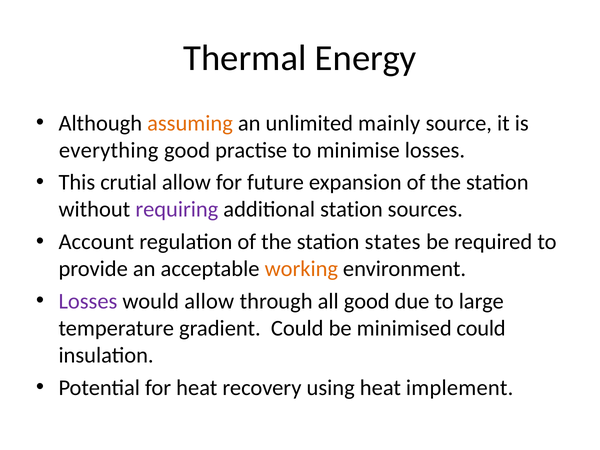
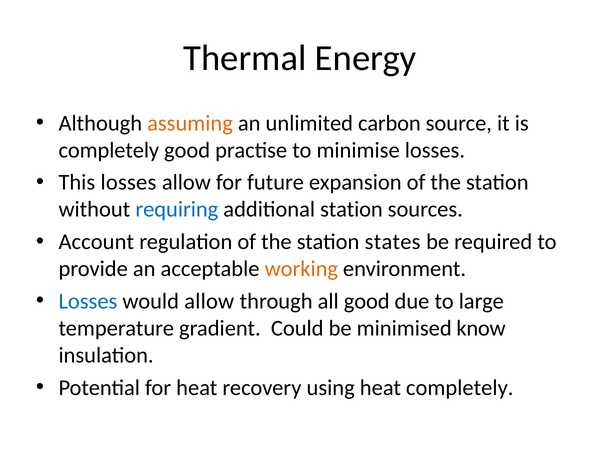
mainly: mainly -> carbon
everything at (109, 150): everything -> completely
This crutial: crutial -> losses
requiring colour: purple -> blue
Losses at (88, 301) colour: purple -> blue
minimised could: could -> know
heat implement: implement -> completely
